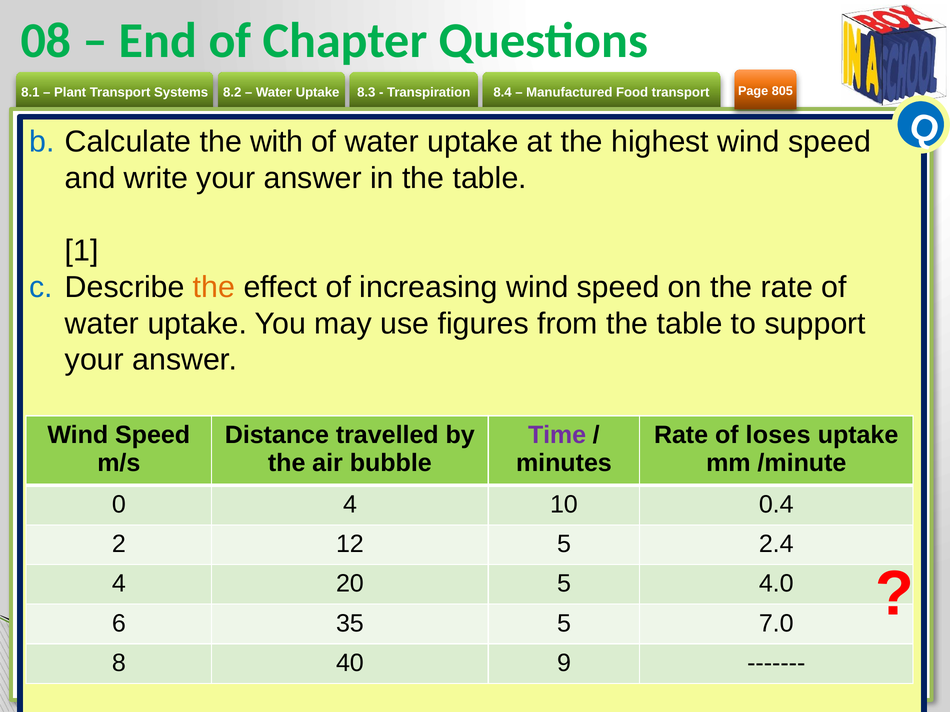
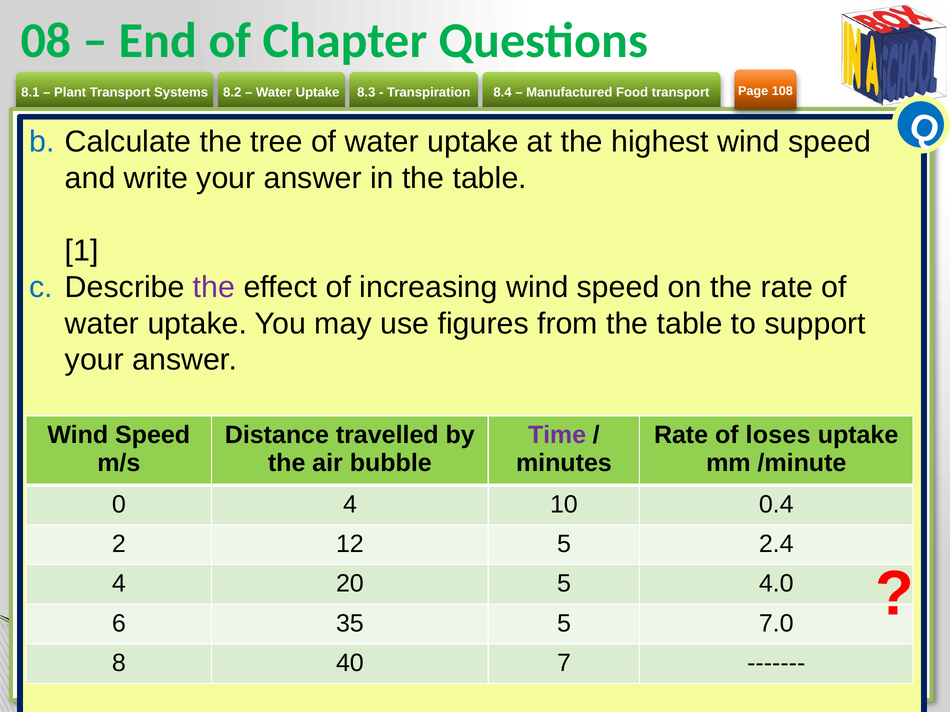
805: 805 -> 108
with: with -> tree
the at (214, 287) colour: orange -> purple
9: 9 -> 7
